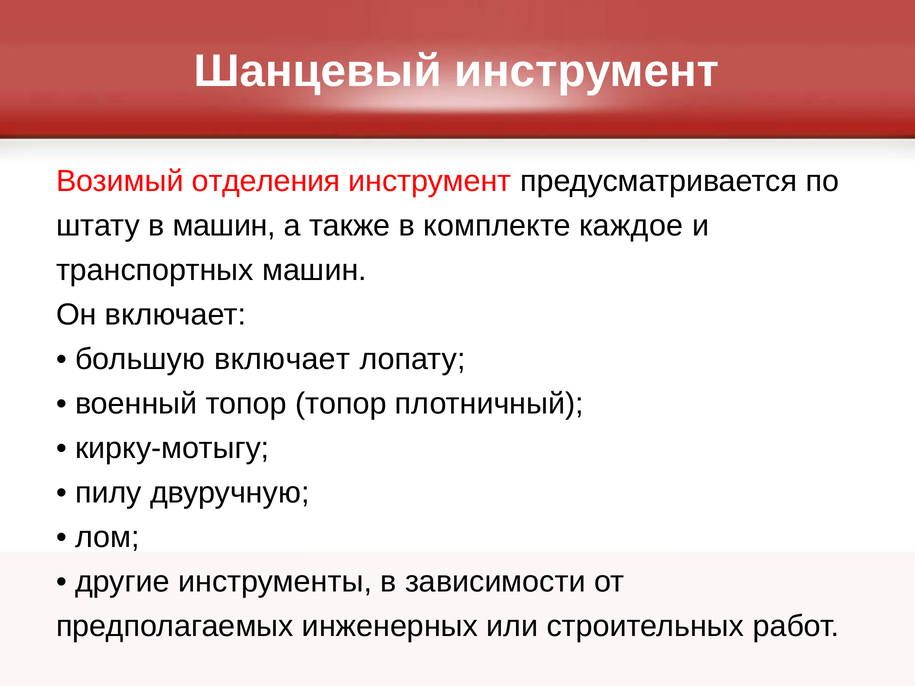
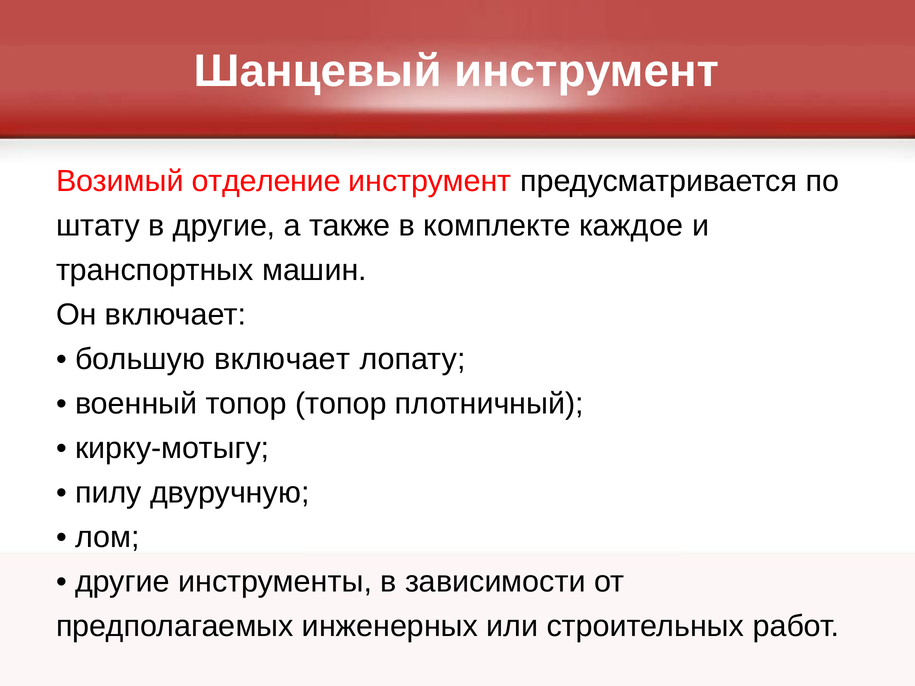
отделения: отделения -> отделение
в машин: машин -> другие
